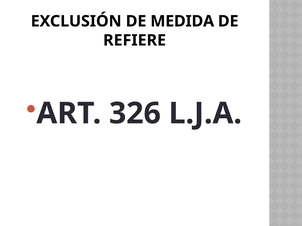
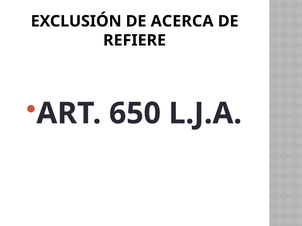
MEDIDA: MEDIDA -> ACERCA
326: 326 -> 650
